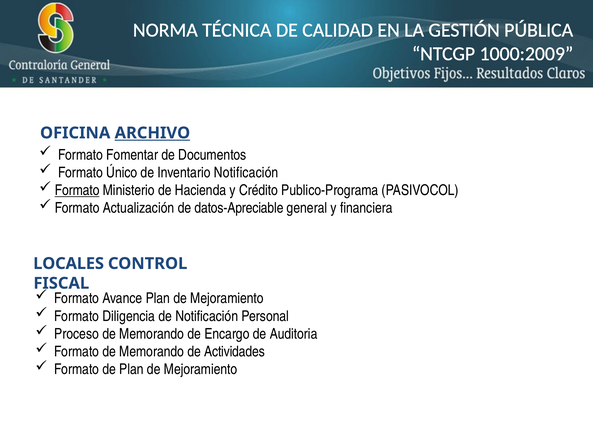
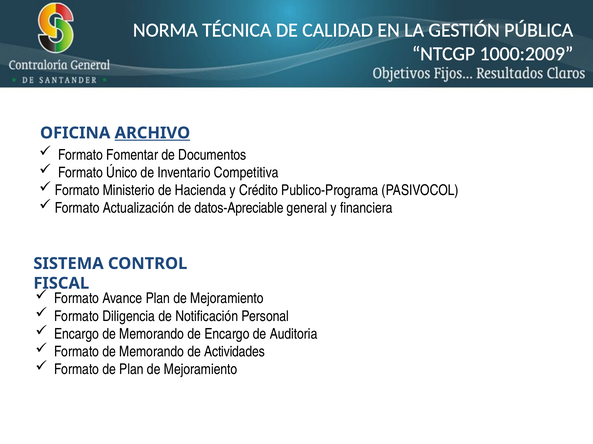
Inventario Notificación: Notificación -> Competitiva
Formato at (77, 191) underline: present -> none
LOCALES: LOCALES -> SISTEMA
Proceso at (77, 334): Proceso -> Encargo
